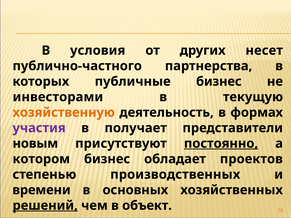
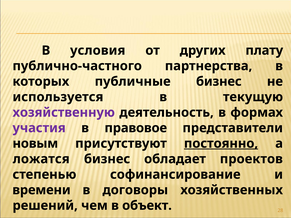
несет: несет -> плату
инвесторами: инвесторами -> используется
хозяйственную colour: orange -> purple
получает: получает -> правовое
котором: котором -> ложатся
производственных: производственных -> софинансирование
основных: основных -> договоры
решений underline: present -> none
